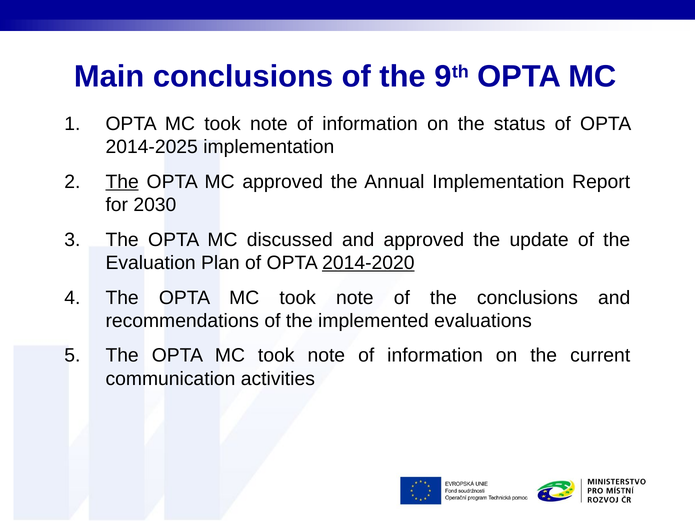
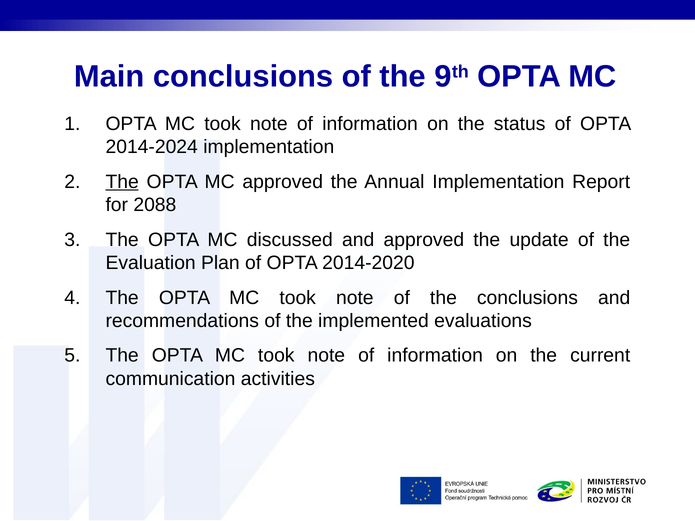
2014-2025: 2014-2025 -> 2014-2024
2030: 2030 -> 2088
2014-2020 underline: present -> none
